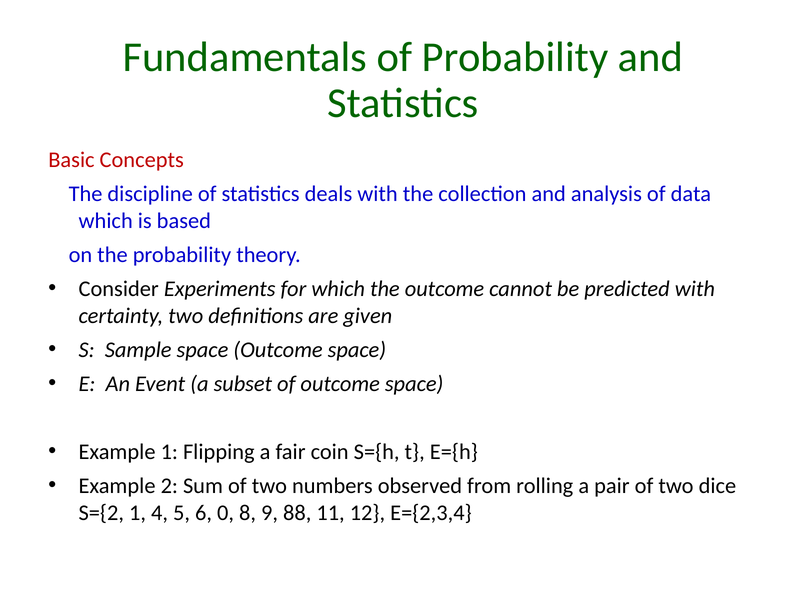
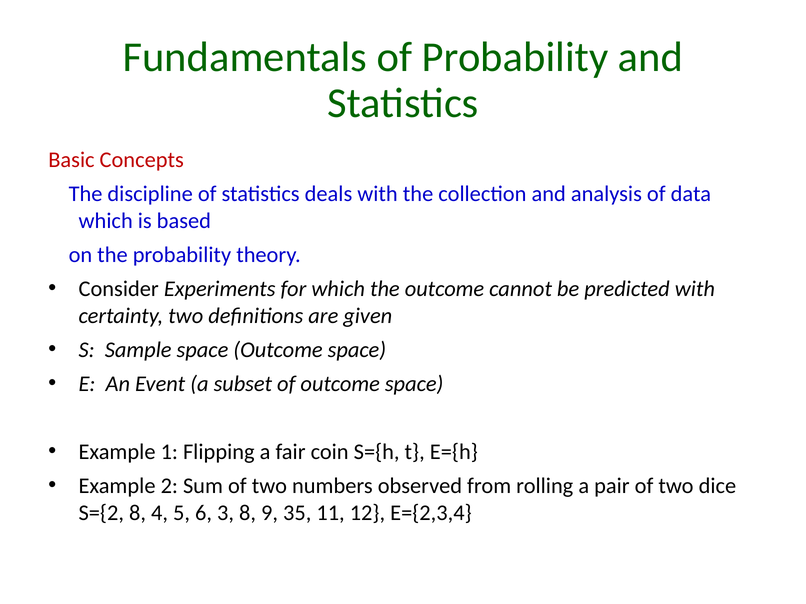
S={2 1: 1 -> 8
0: 0 -> 3
88: 88 -> 35
